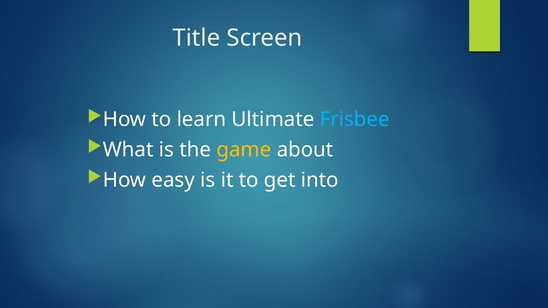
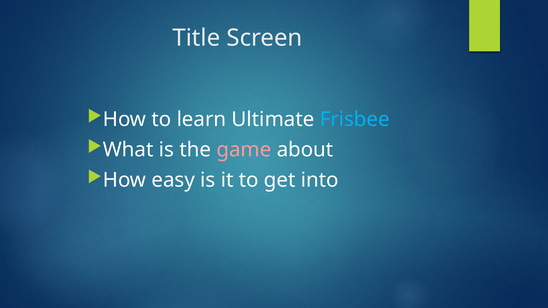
game colour: yellow -> pink
